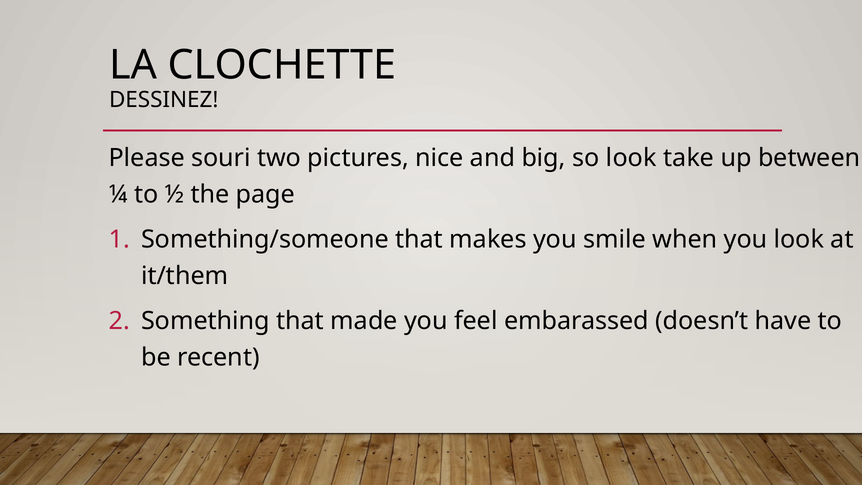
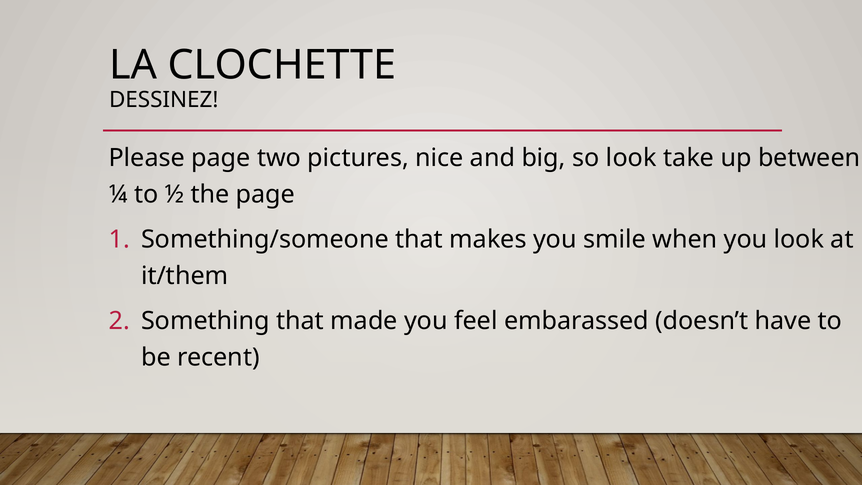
Please souri: souri -> page
